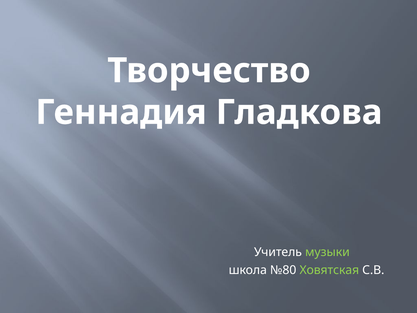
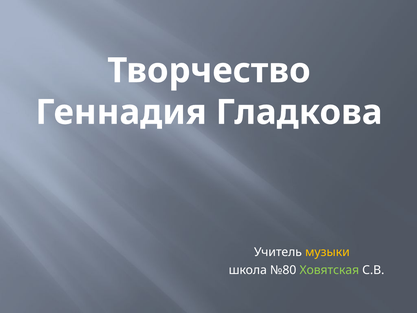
музыки colour: light green -> yellow
